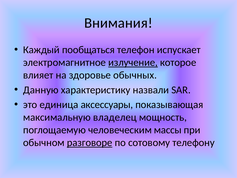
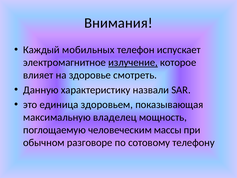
пообщаться: пообщаться -> мобильных
обычных: обычных -> смотреть
аксессуары: аксессуары -> здоровьем
разговоре underline: present -> none
